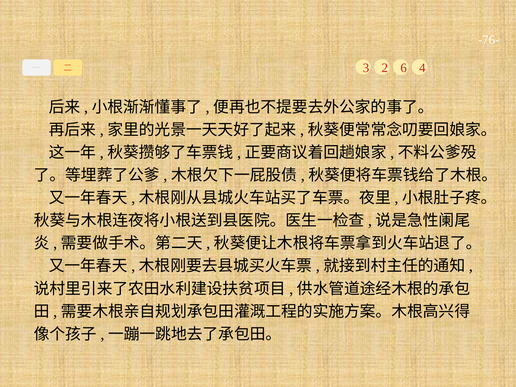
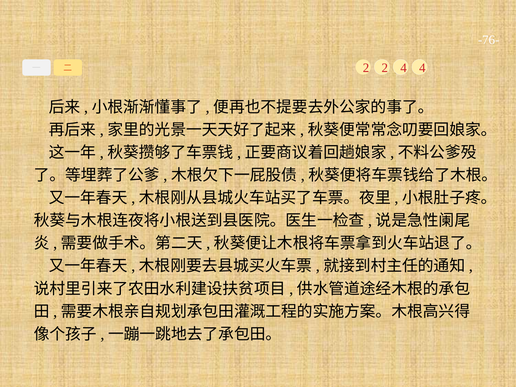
3 at (366, 68): 3 -> 2
2 6: 6 -> 4
